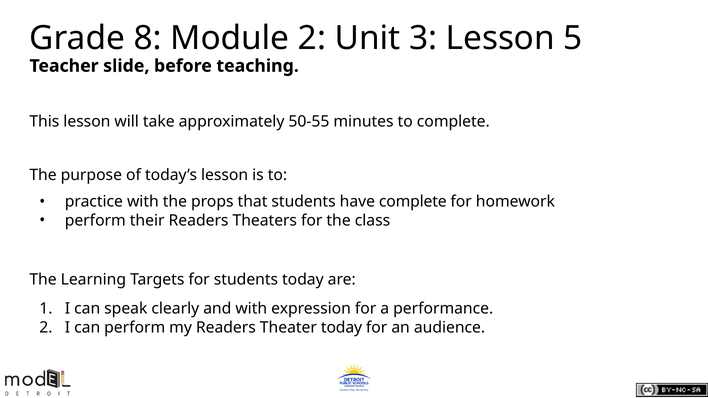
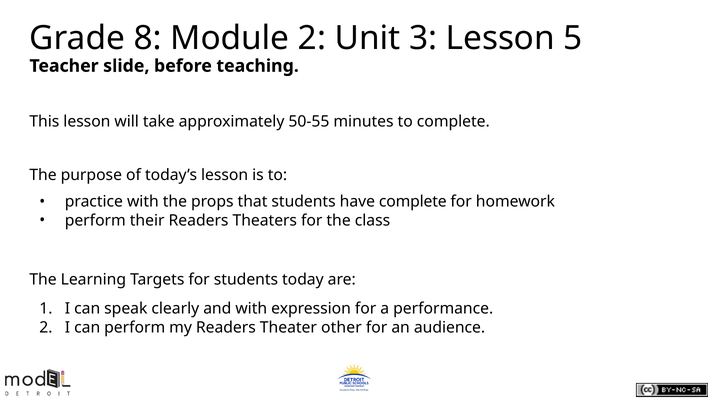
Theater today: today -> other
